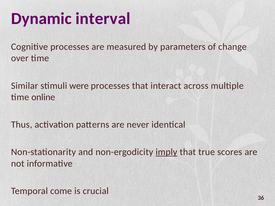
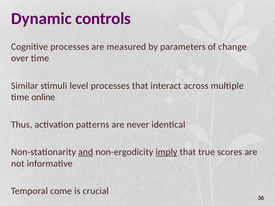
interval: interval -> controls
were: were -> level
and underline: none -> present
